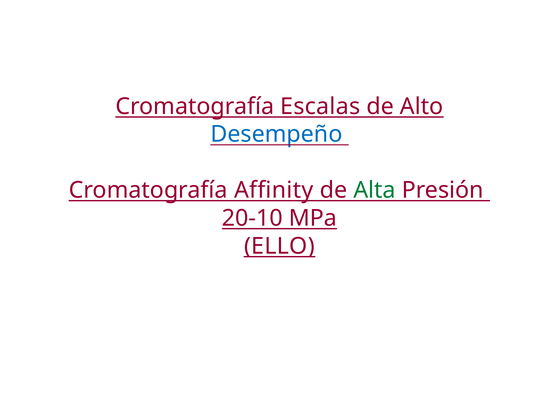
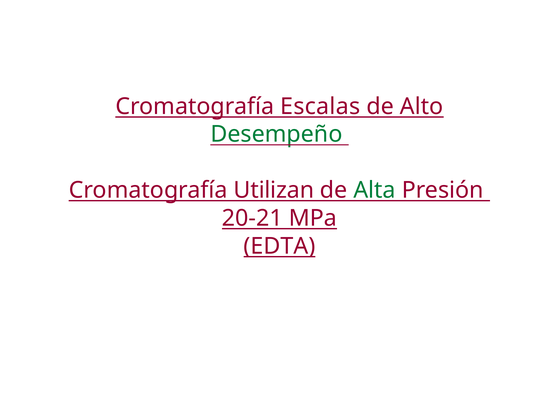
Desempeño colour: blue -> green
Affinity: Affinity -> Utilizan
20-10: 20-10 -> 20-21
ELLO: ELLO -> EDTA
